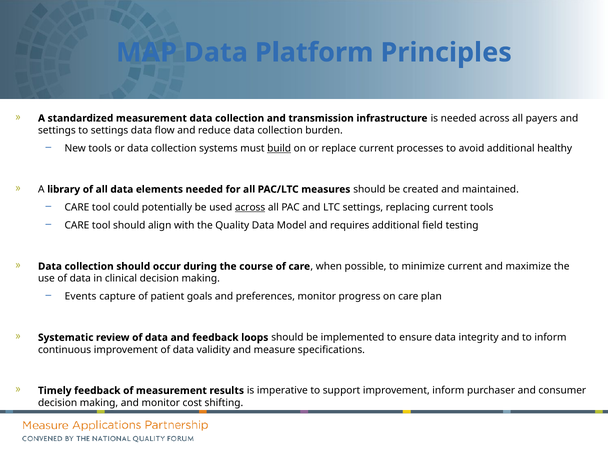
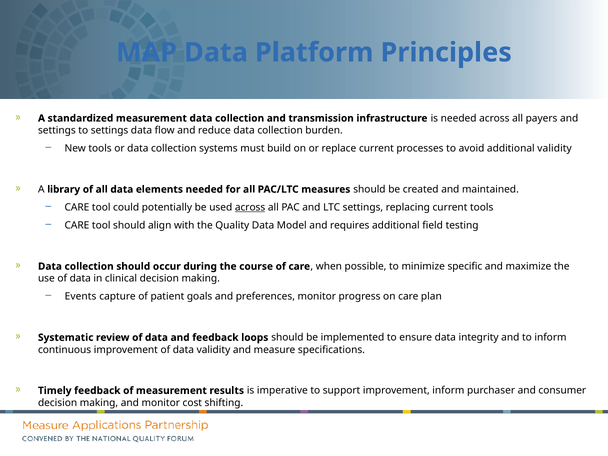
build underline: present -> none
additional healthy: healthy -> validity
minimize current: current -> specific
